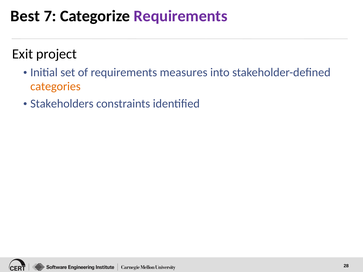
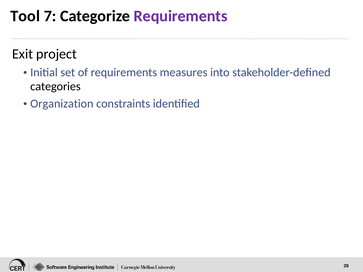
Best: Best -> Tool
categories colour: orange -> black
Stakeholders: Stakeholders -> Organization
